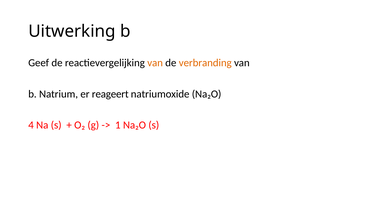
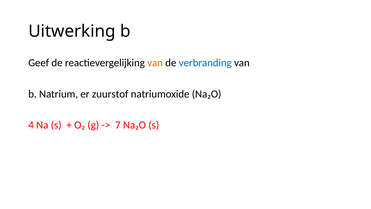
verbranding colour: orange -> blue
reageert: reageert -> zuurstof
1: 1 -> 7
